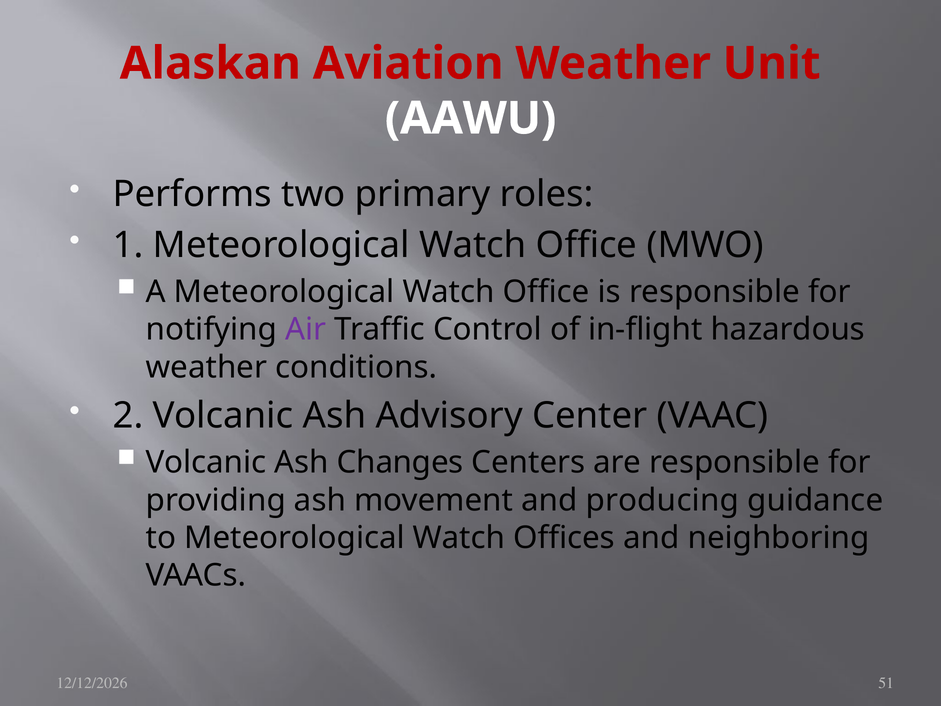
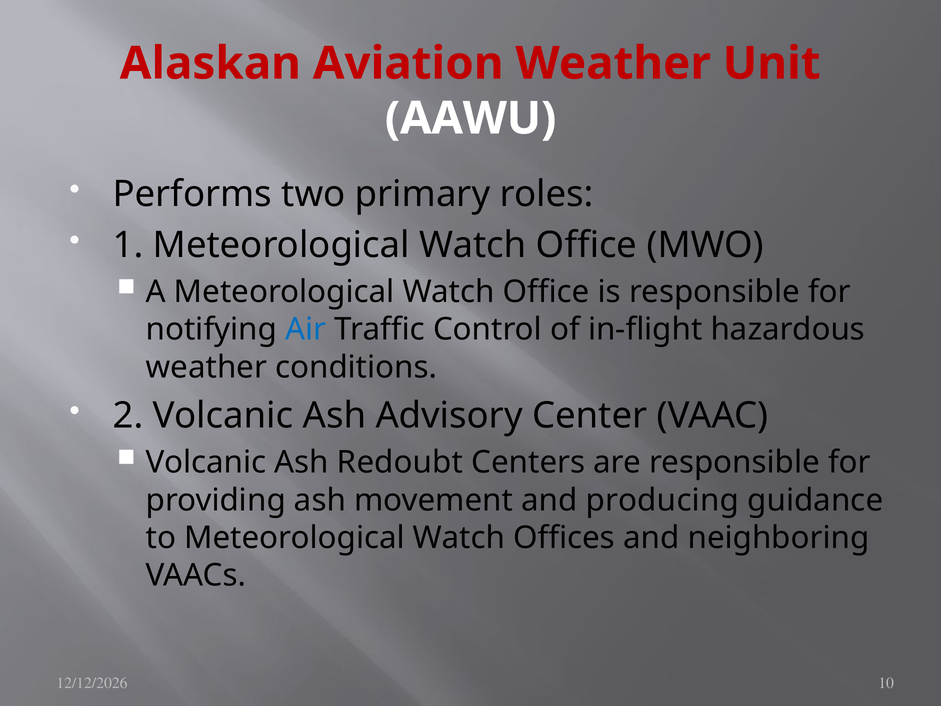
Air colour: purple -> blue
Changes: Changes -> Redoubt
51: 51 -> 10
